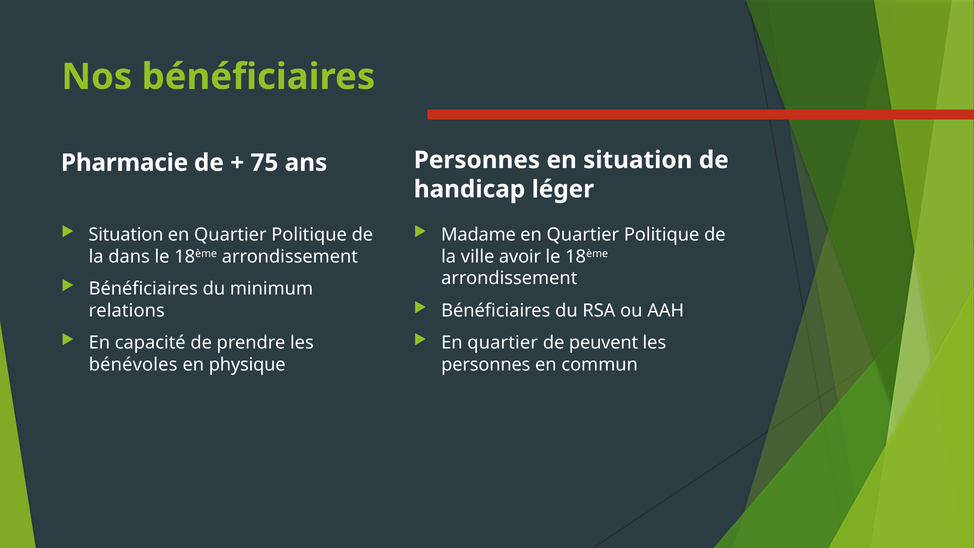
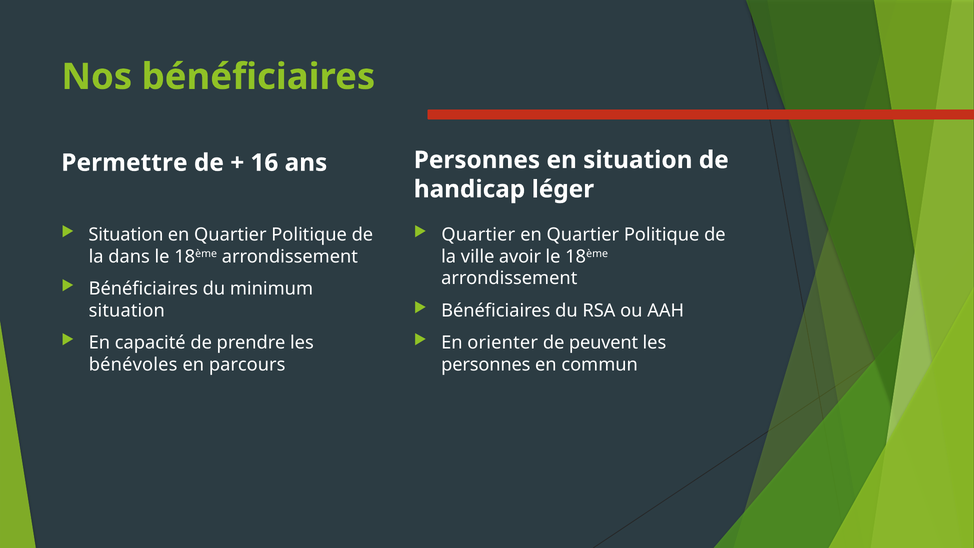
Pharmacie: Pharmacie -> Permettre
75: 75 -> 16
Madame at (478, 235): Madame -> Quartier
relations at (127, 310): relations -> situation
quartier at (503, 343): quartier -> orienter
physique: physique -> parcours
